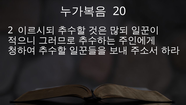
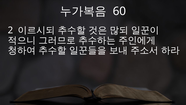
20: 20 -> 60
